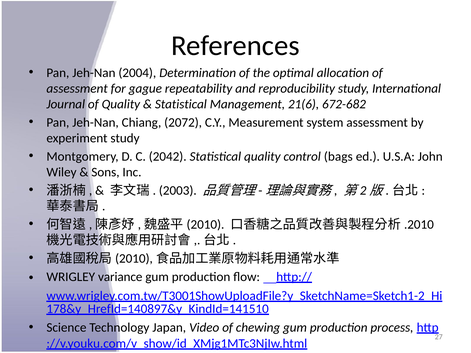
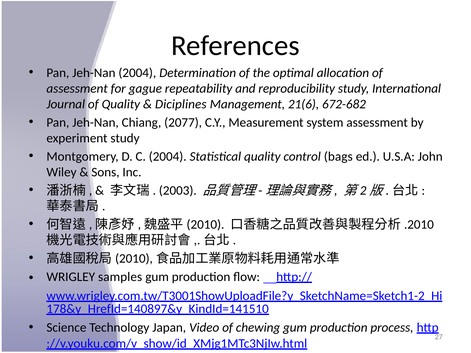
Statistical at (181, 104): Statistical -> Diciplines
2072: 2072 -> 2077
C 2042: 2042 -> 2004
variance: variance -> samples
